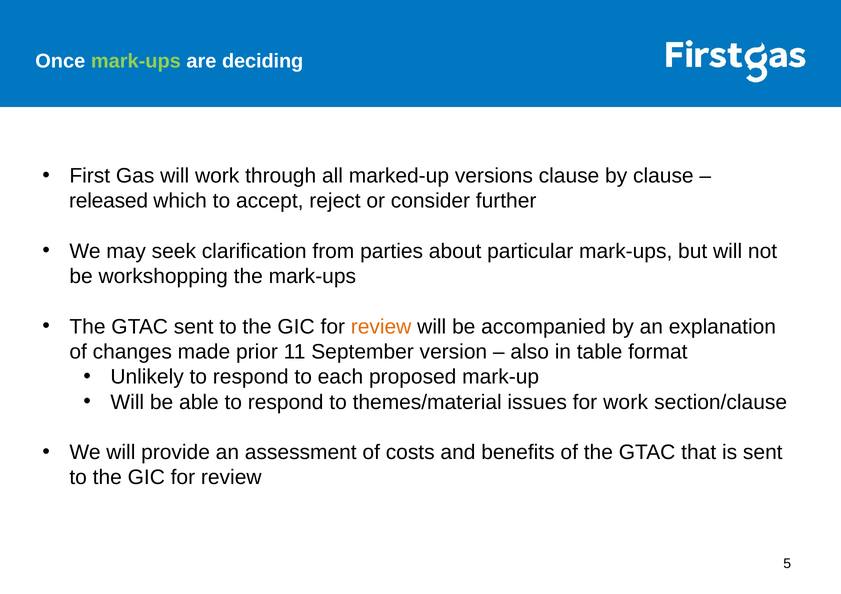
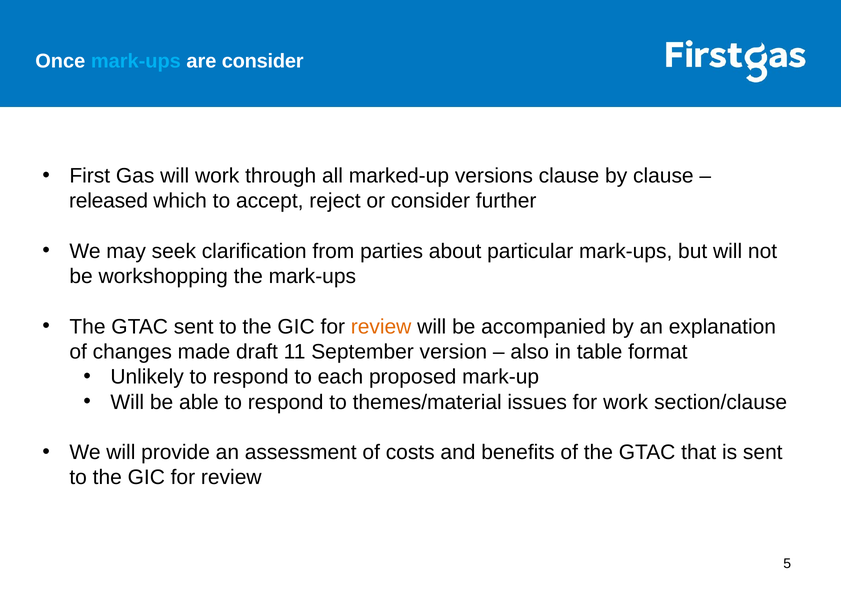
mark-ups at (136, 61) colour: light green -> light blue
are deciding: deciding -> consider
prior: prior -> draft
